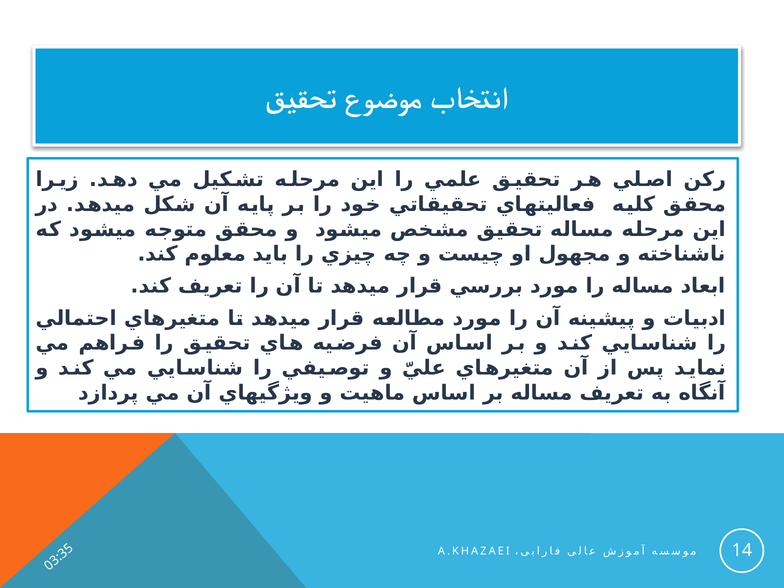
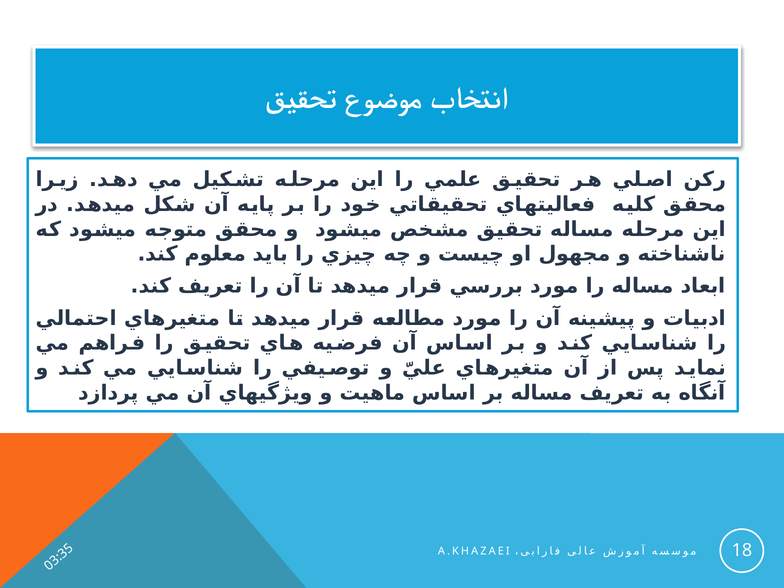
14: 14 -> 18
